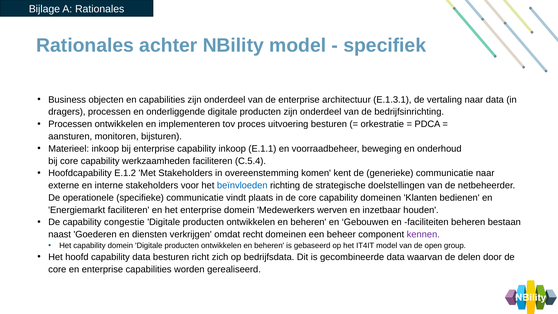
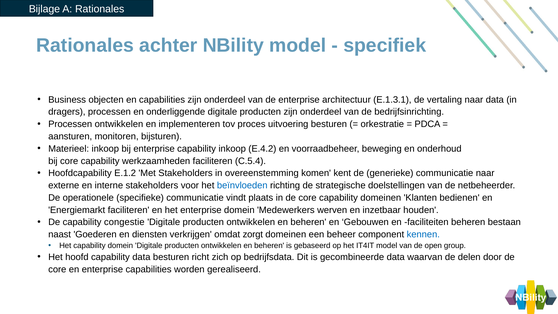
E.1.1: E.1.1 -> E.4.2
recht: recht -> zorgt
kennen colour: purple -> blue
